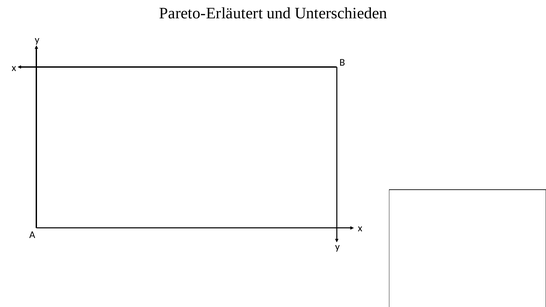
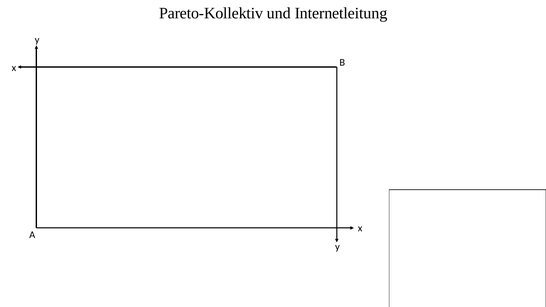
Pareto-Erläutert: Pareto-Erläutert -> Pareto-Kollektiv
Unterschieden: Unterschieden -> Internetleitung
